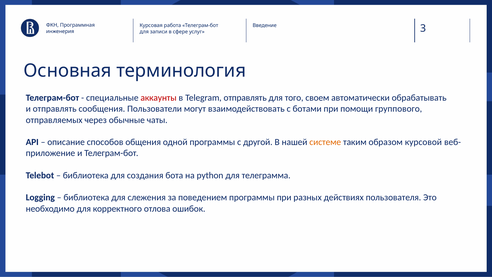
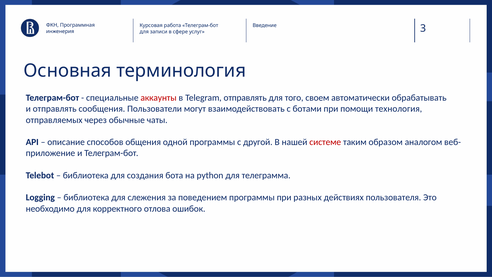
группового: группового -> технология
системе colour: orange -> red
курсовой: курсовой -> аналогом
